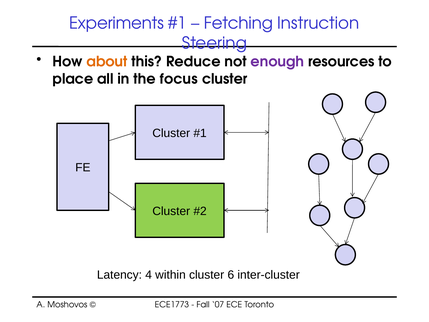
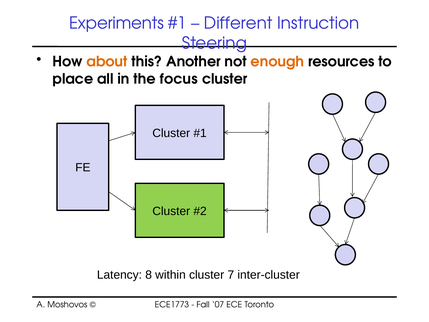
Fetching: Fetching -> Different
Reduce: Reduce -> Another
enough colour: purple -> orange
4: 4 -> 8
6: 6 -> 7
